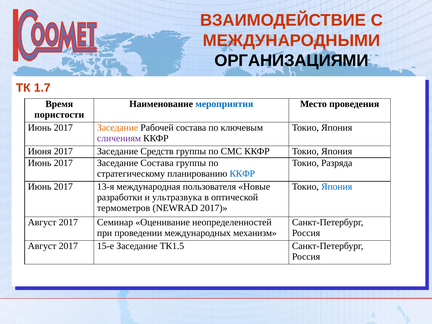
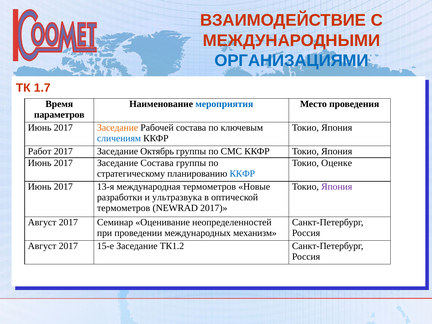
ОРГАНИЗАЦИЯМИ colour: black -> blue
пористости: пористости -> параметров
сличениям colour: purple -> blue
Июня: Июня -> Работ
Средств: Средств -> Октябрь
Разряда: Разряда -> Оценке
международная пользователя: пользователя -> термометров
Япония at (337, 187) colour: blue -> purple
ТК1.5: ТК1.5 -> ТК1.2
